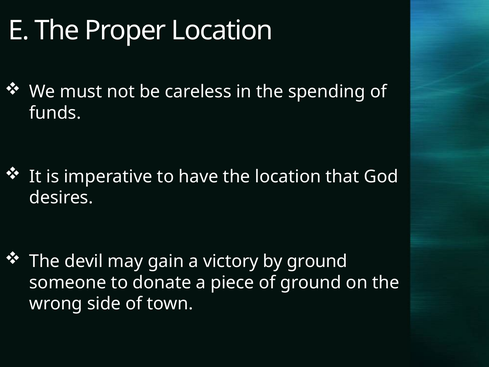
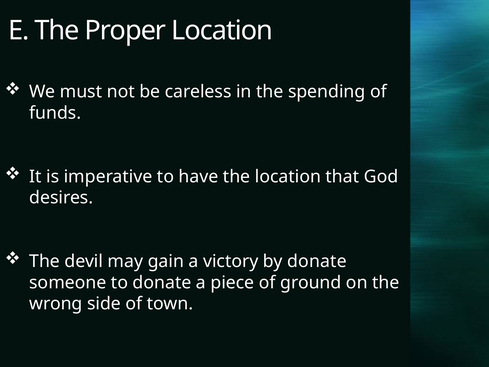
by ground: ground -> donate
